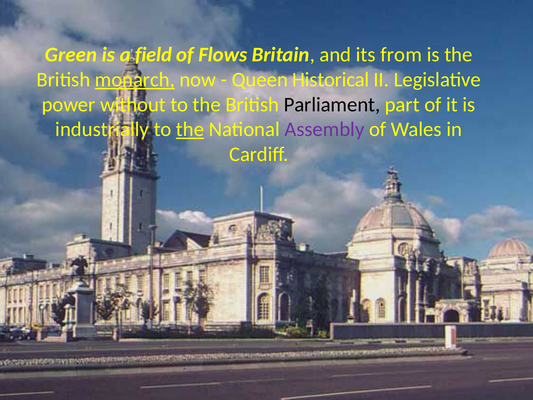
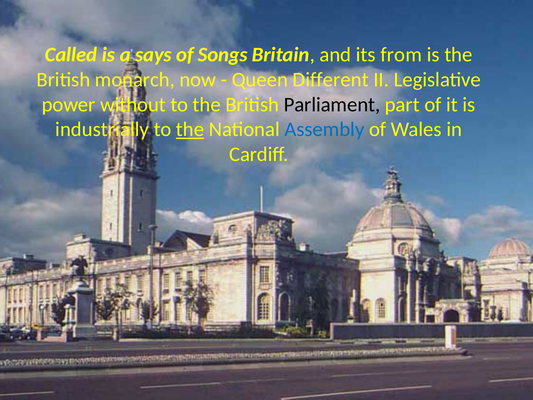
Green: Green -> Called
field: field -> says
Flows: Flows -> Songs
monarch underline: present -> none
Historical: Historical -> Different
Assembly colour: purple -> blue
